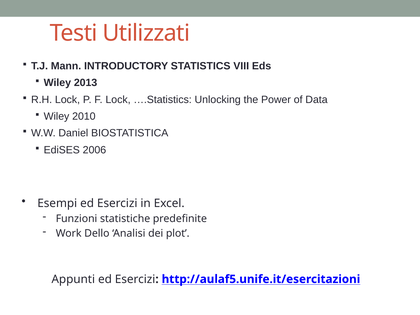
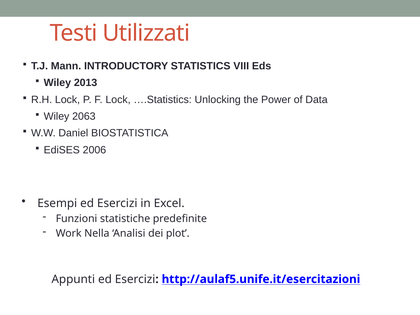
2010: 2010 -> 2063
Dello: Dello -> Nella
